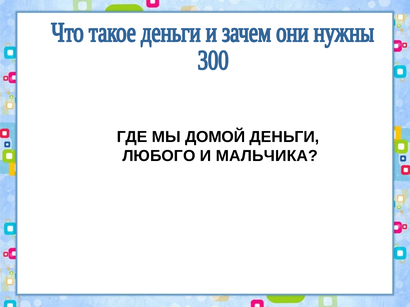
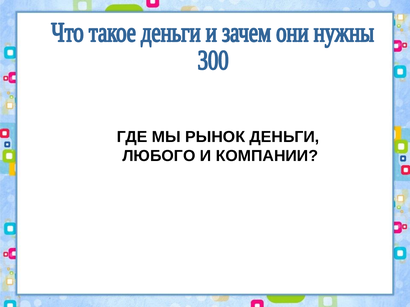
ДОМОЙ: ДОМОЙ -> РЫНОК
МАЛЬЧИКА: МАЛЬЧИКА -> КОМПАНИИ
